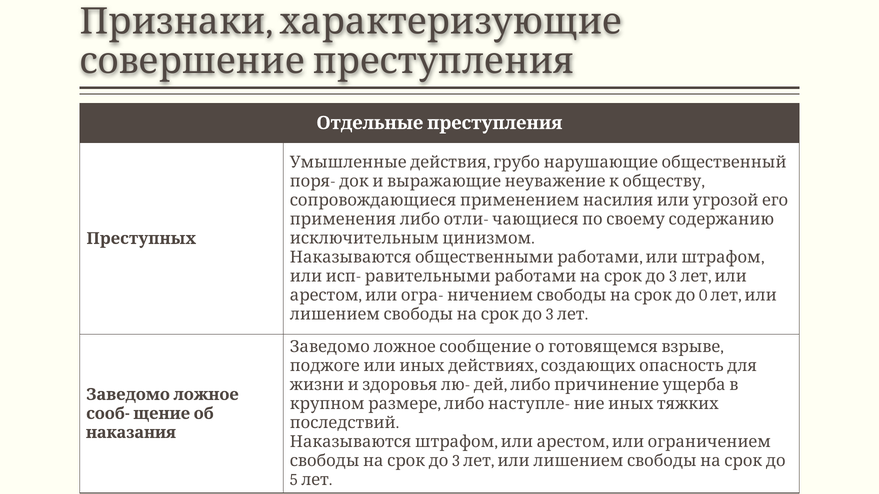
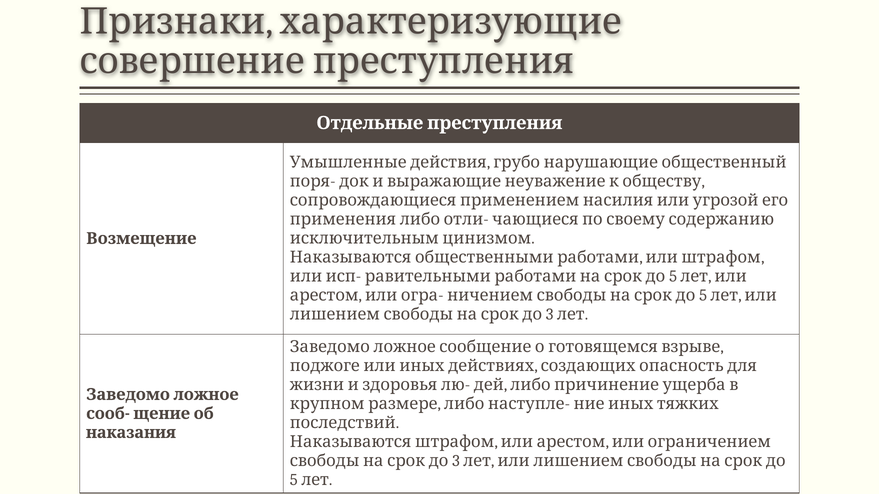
Преступных: Преступных -> Возмещение
3 at (673, 277): 3 -> 5
0 at (703, 296): 0 -> 5
